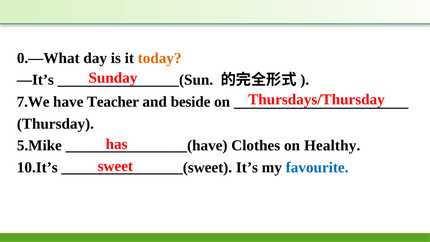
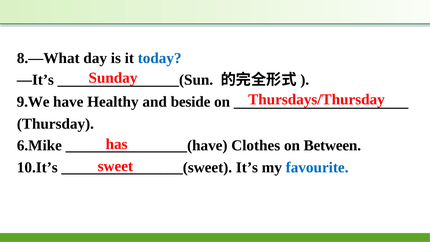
0.—What: 0.—What -> 8.—What
today colour: orange -> blue
7.We: 7.We -> 9.We
Teacher: Teacher -> Healthy
5.Mike: 5.Mike -> 6.Mike
Healthy: Healthy -> Between
